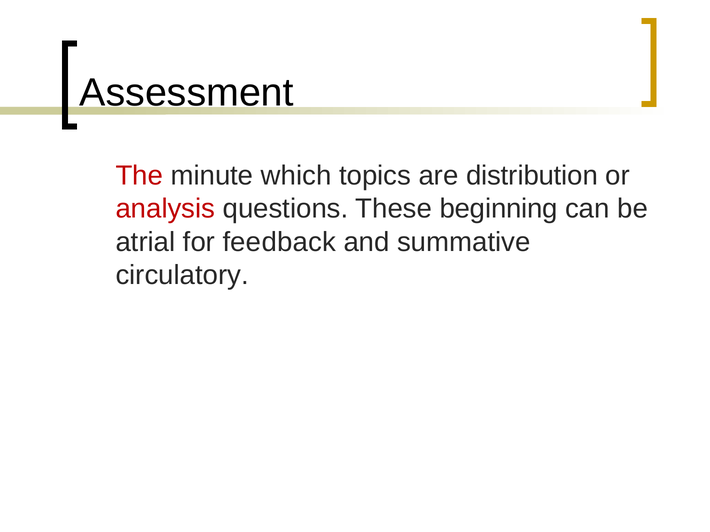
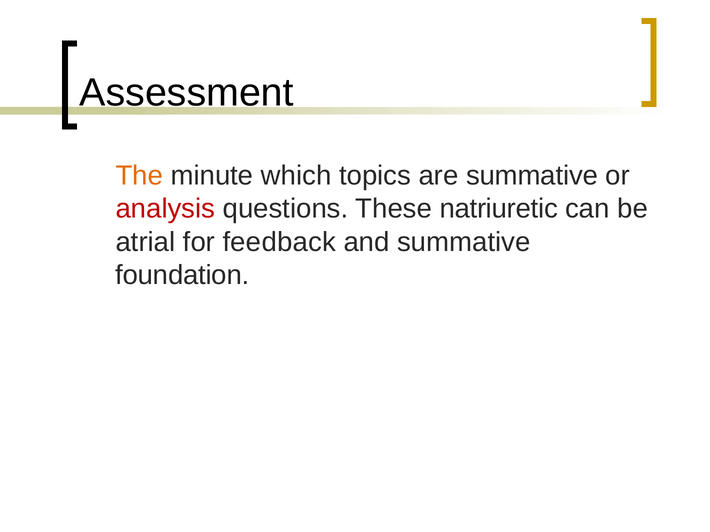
The colour: red -> orange
are distribution: distribution -> summative
beginning: beginning -> natriuretic
circulatory: circulatory -> foundation
